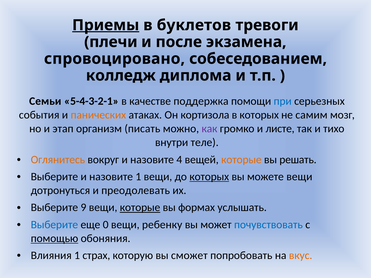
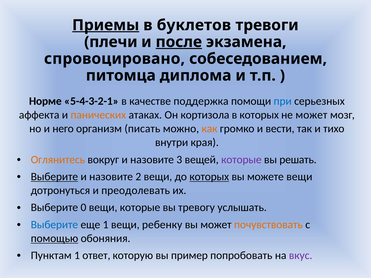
после underline: none -> present
колледж: колледж -> питомца
Семьи: Семьи -> Норме
события: события -> аффекта
не самим: самим -> может
этап: этап -> него
как colour: purple -> orange
листе: листе -> вести
теле: теле -> края
4: 4 -> 3
которые at (241, 160) colour: orange -> purple
Выберите at (54, 177) underline: none -> present
назовите 1: 1 -> 2
9: 9 -> 0
которые at (140, 208) underline: present -> none
формах: формах -> тревогу
еще 0: 0 -> 1
почувствовать colour: blue -> orange
Влияния: Влияния -> Пунктам
страх: страх -> ответ
сможет: сможет -> пример
вкус colour: orange -> purple
